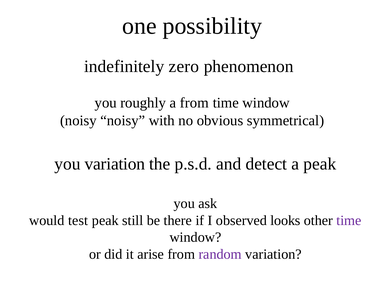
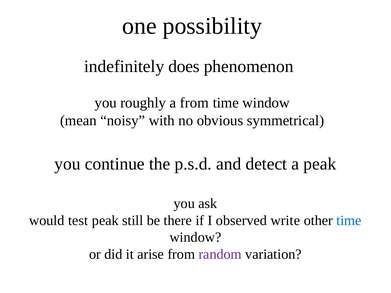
zero: zero -> does
noisy at (78, 121): noisy -> mean
you variation: variation -> continue
looks: looks -> write
time at (349, 221) colour: purple -> blue
